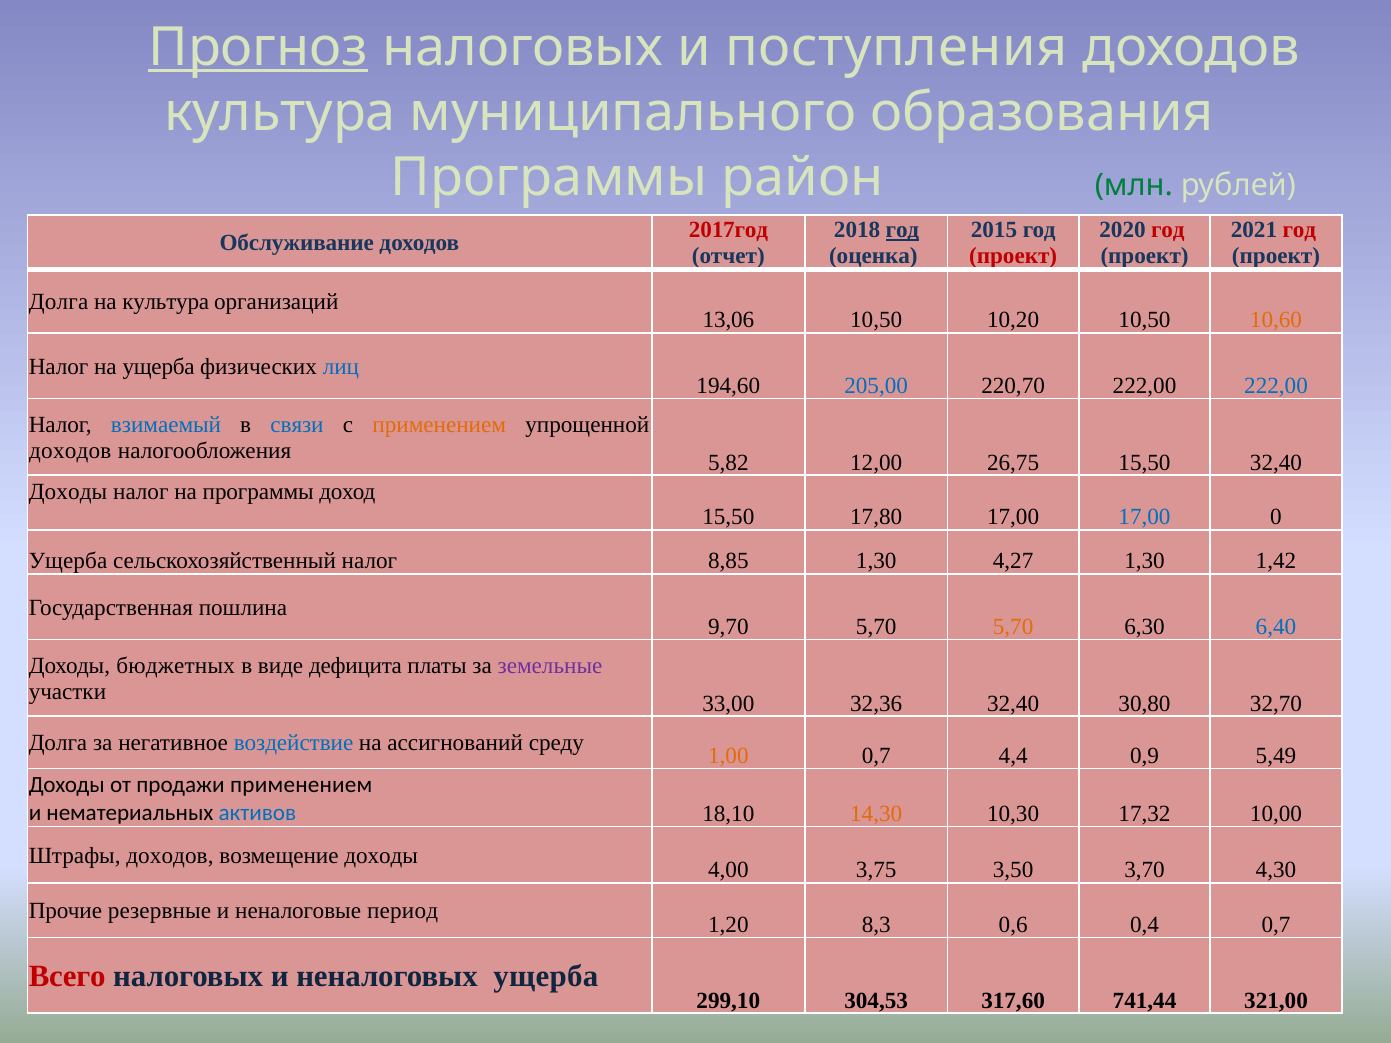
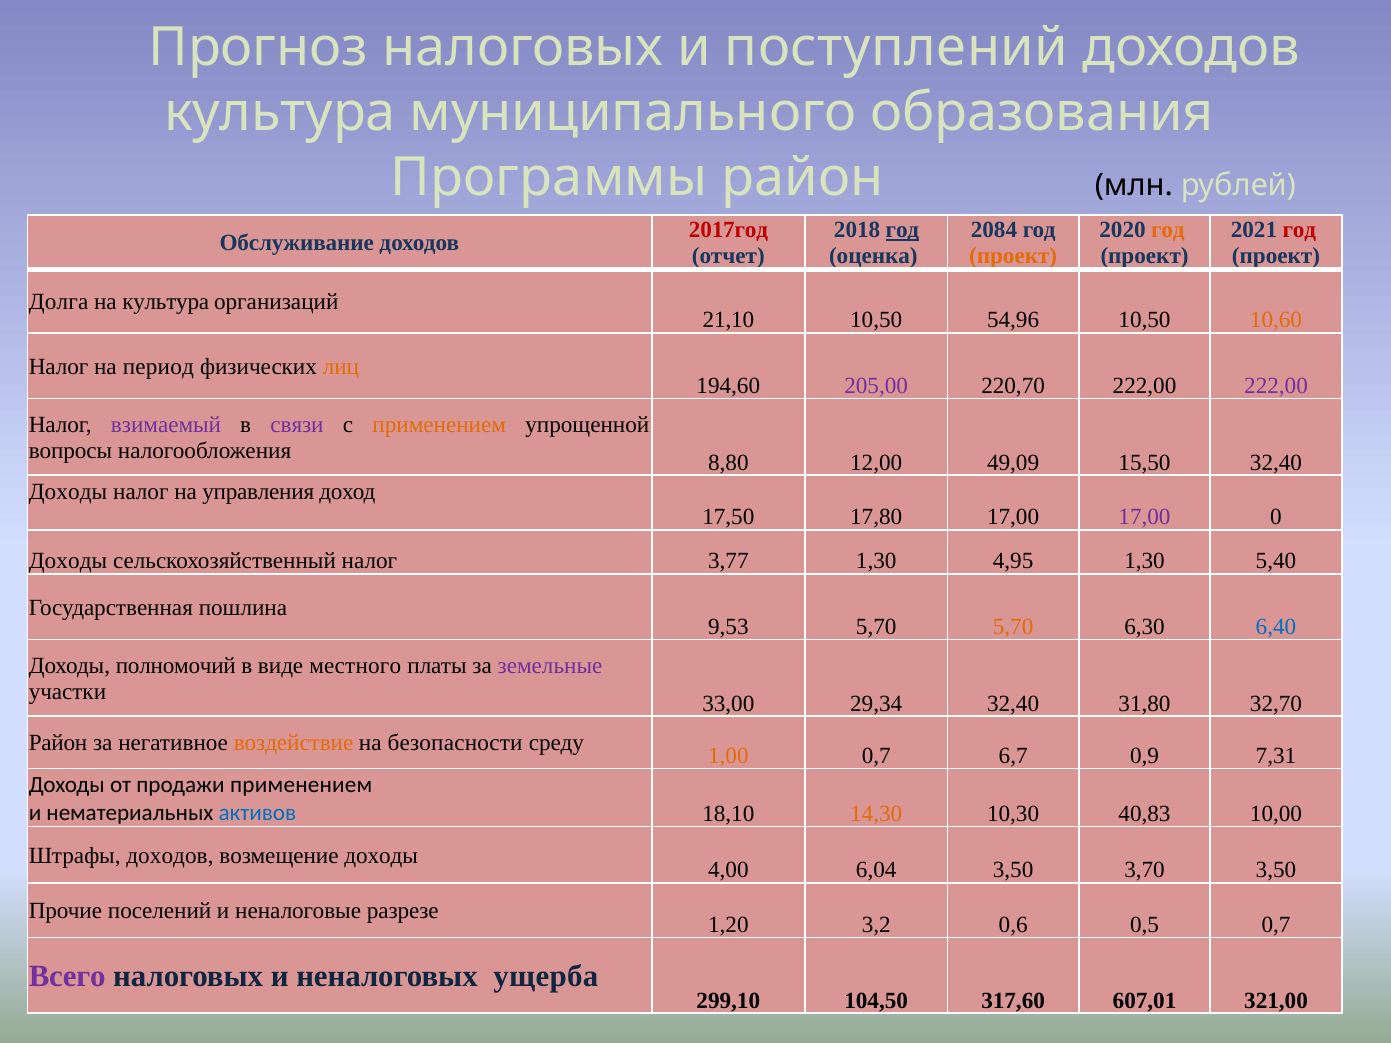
Прогноз underline: present -> none
поступления: поступления -> поступлений
млн colour: green -> black
2015: 2015 -> 2084
год at (1168, 230) colour: red -> orange
проект at (1013, 256) colour: red -> orange
13,06: 13,06 -> 21,10
10,20: 10,20 -> 54,96
на ущерба: ущерба -> период
лиц colour: blue -> orange
205,00 colour: blue -> purple
222,00 at (1276, 386) colour: blue -> purple
взимаемый colour: blue -> purple
связи colour: blue -> purple
доходов at (70, 451): доходов -> вопросы
5,82: 5,82 -> 8,80
26,75: 26,75 -> 49,09
на программы: программы -> управления
15,50 at (728, 517): 15,50 -> 17,50
17,00 at (1145, 517) colour: blue -> purple
Ущерба at (68, 561): Ущерба -> Доходы
8,85: 8,85 -> 3,77
4,27: 4,27 -> 4,95
1,42: 1,42 -> 5,40
9,70: 9,70 -> 9,53
бюджетных: бюджетных -> полномочий
дефицита: дефицита -> местного
32,36: 32,36 -> 29,34
30,80: 30,80 -> 31,80
Долга at (58, 743): Долга -> Район
воздействие colour: blue -> orange
ассигнований: ассигнований -> безопасности
4,4: 4,4 -> 6,7
5,49: 5,49 -> 7,31
17,32: 17,32 -> 40,83
3,75: 3,75 -> 6,04
3,70 4,30: 4,30 -> 3,50
резервные: резервные -> поселений
период: период -> разрезе
8,3: 8,3 -> 3,2
0,4: 0,4 -> 0,5
Всего colour: red -> purple
304,53: 304,53 -> 104,50
741,44: 741,44 -> 607,01
